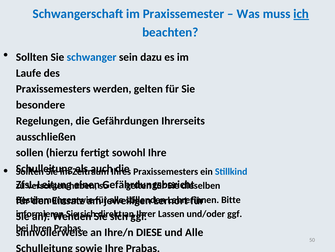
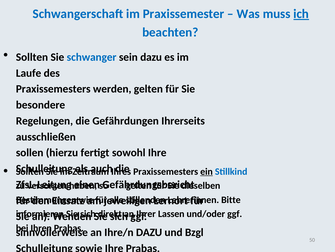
ein underline: none -> present
Ihre/n DIESE: DIESE -> DAZU
und Alle: Alle -> Bzgl
